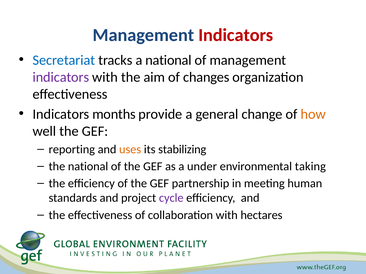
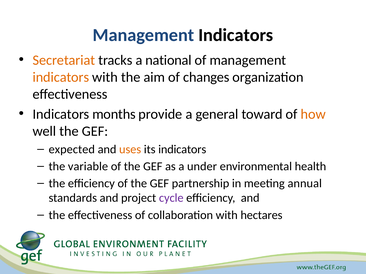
Indicators at (236, 35) colour: red -> black
Secretariat colour: blue -> orange
indicators at (61, 77) colour: purple -> orange
change: change -> toward
reporting: reporting -> expected
its stabilizing: stabilizing -> indicators
the national: national -> variable
taking: taking -> health
human: human -> annual
